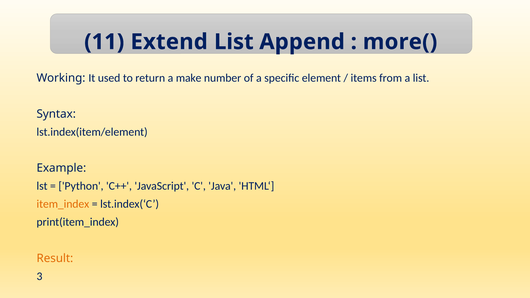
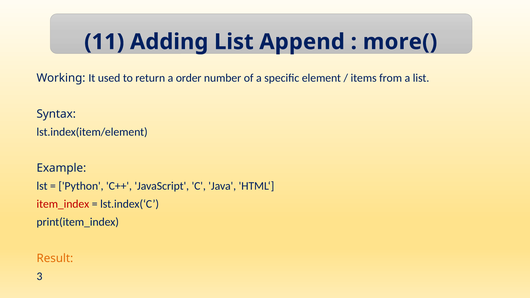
Extend: Extend -> Adding
make: make -> order
item_index colour: orange -> red
